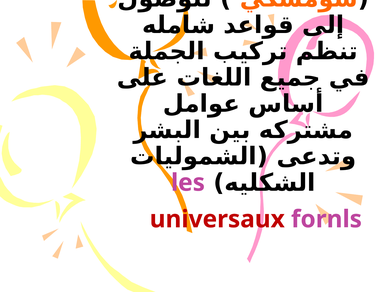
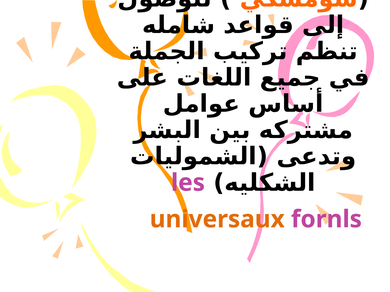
universaux colour: red -> orange
